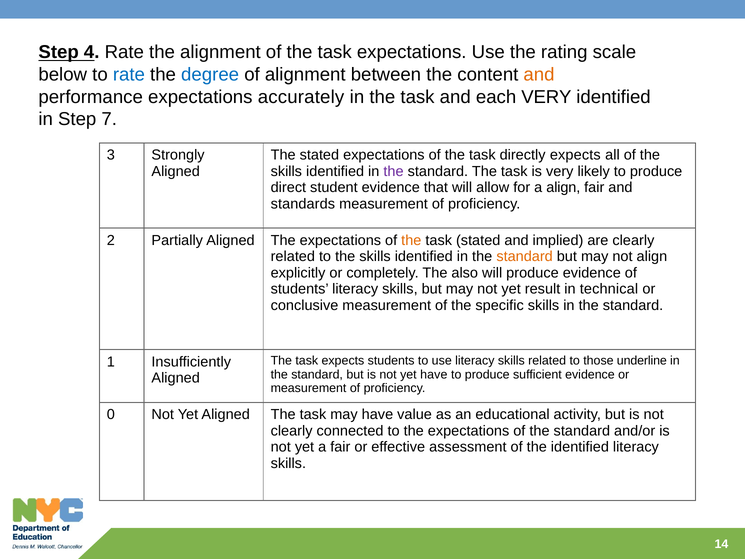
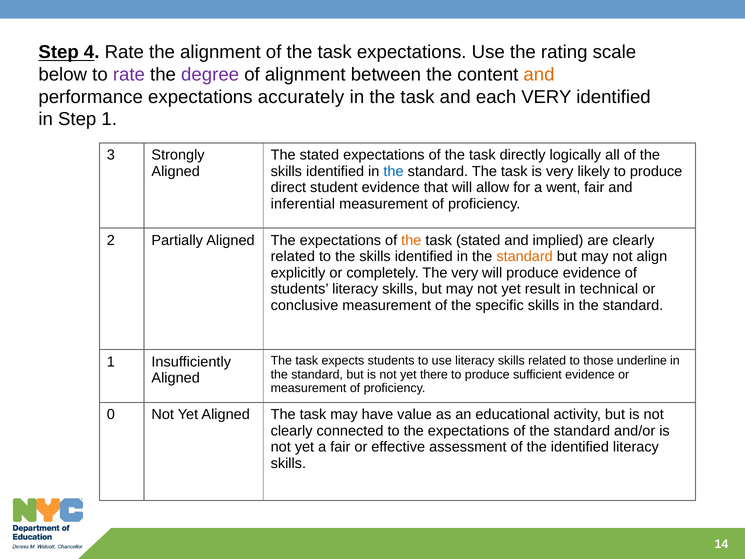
rate at (129, 75) colour: blue -> purple
degree colour: blue -> purple
Step 7: 7 -> 1
directly expects: expects -> logically
the at (394, 171) colour: purple -> blue
a align: align -> went
standards: standards -> inferential
The also: also -> very
yet have: have -> there
